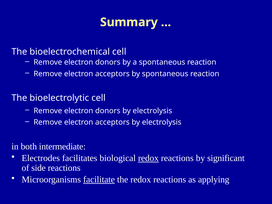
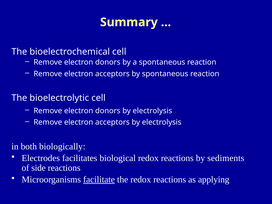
intermediate: intermediate -> biologically
redox at (148, 158) underline: present -> none
significant: significant -> sediments
